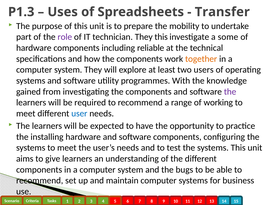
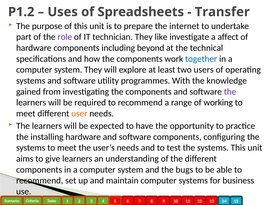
P1.3: P1.3 -> P1.2
mobility: mobility -> internet
They this: this -> like
some: some -> affect
reliable: reliable -> beyond
together colour: orange -> blue
user colour: blue -> orange
